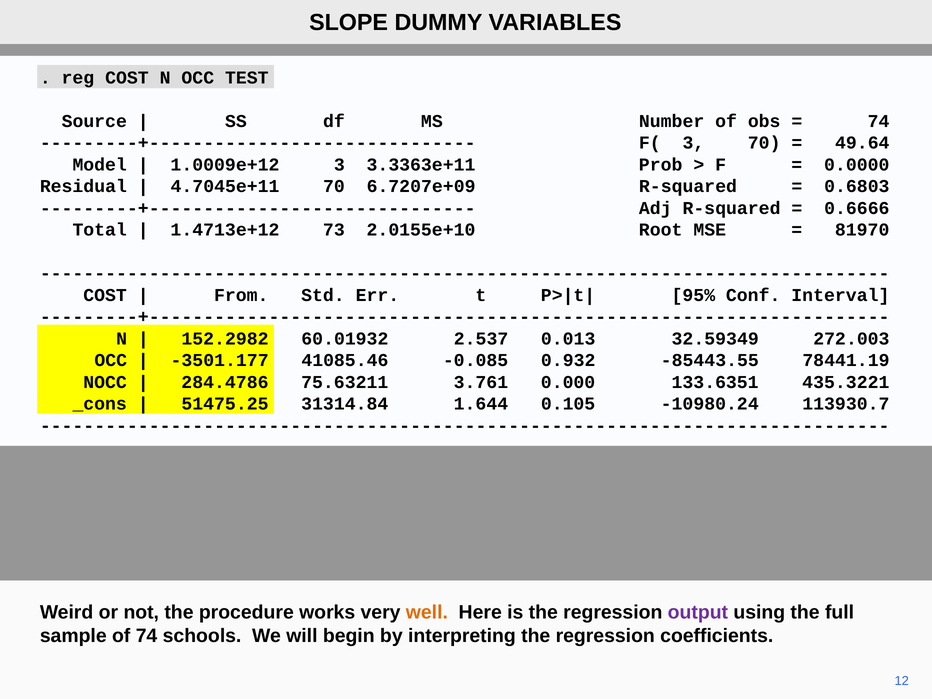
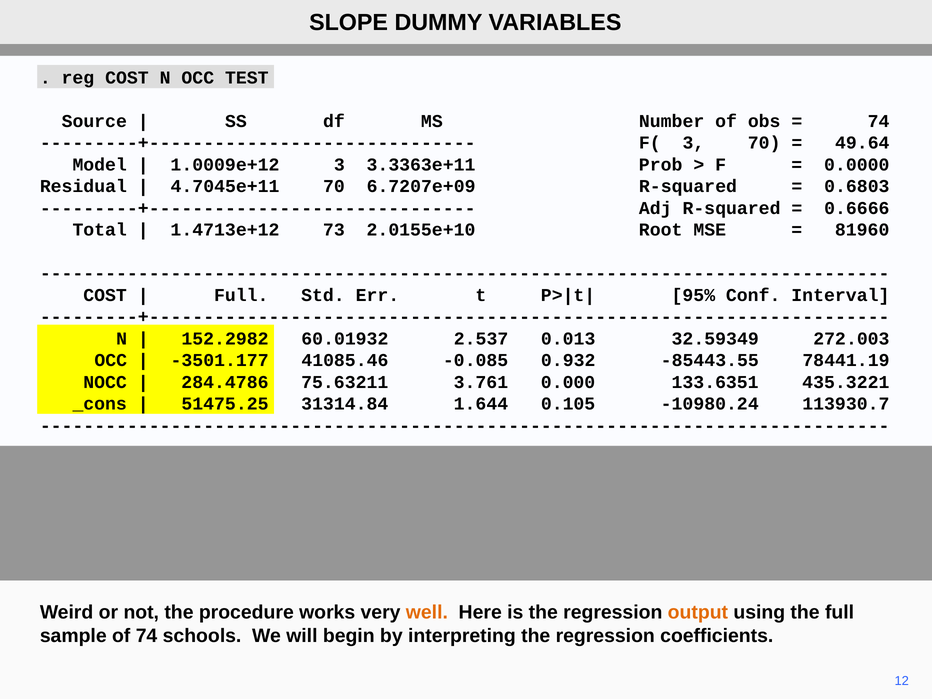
81970: 81970 -> 81960
From at (241, 295): From -> Full
output colour: purple -> orange
